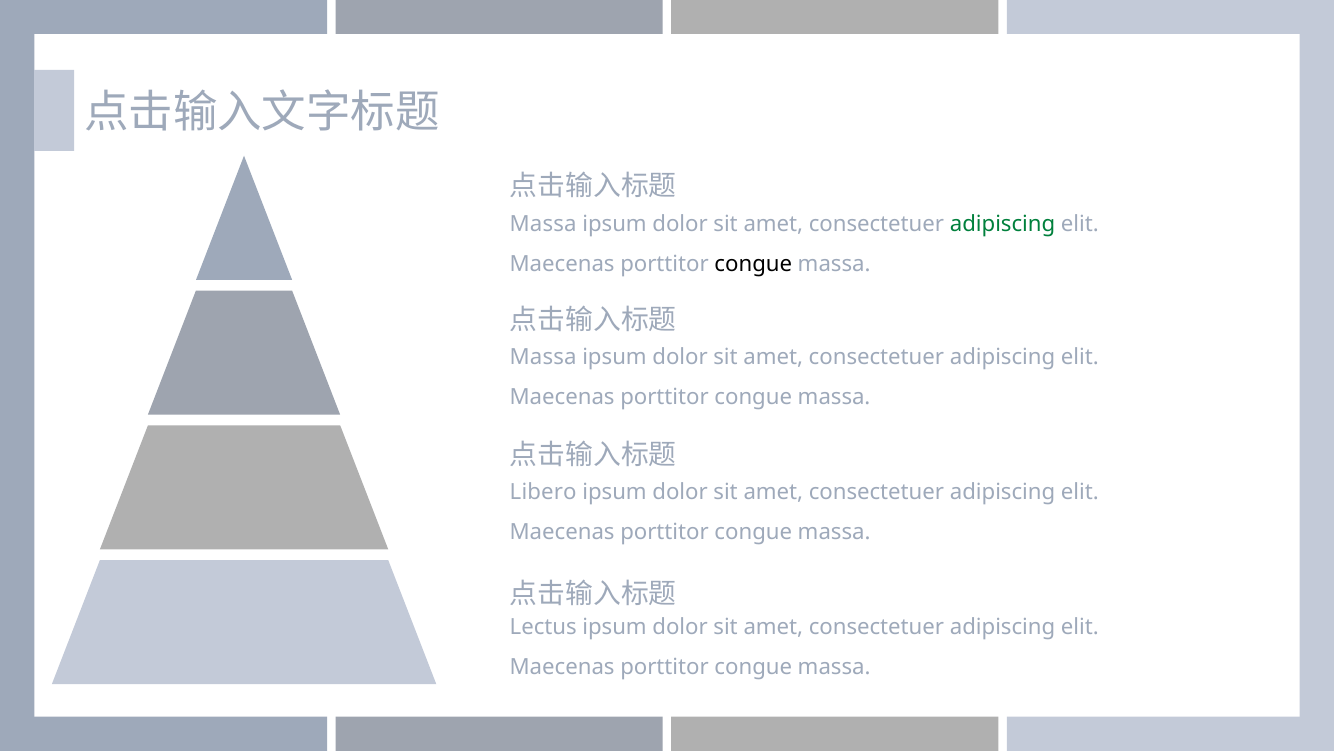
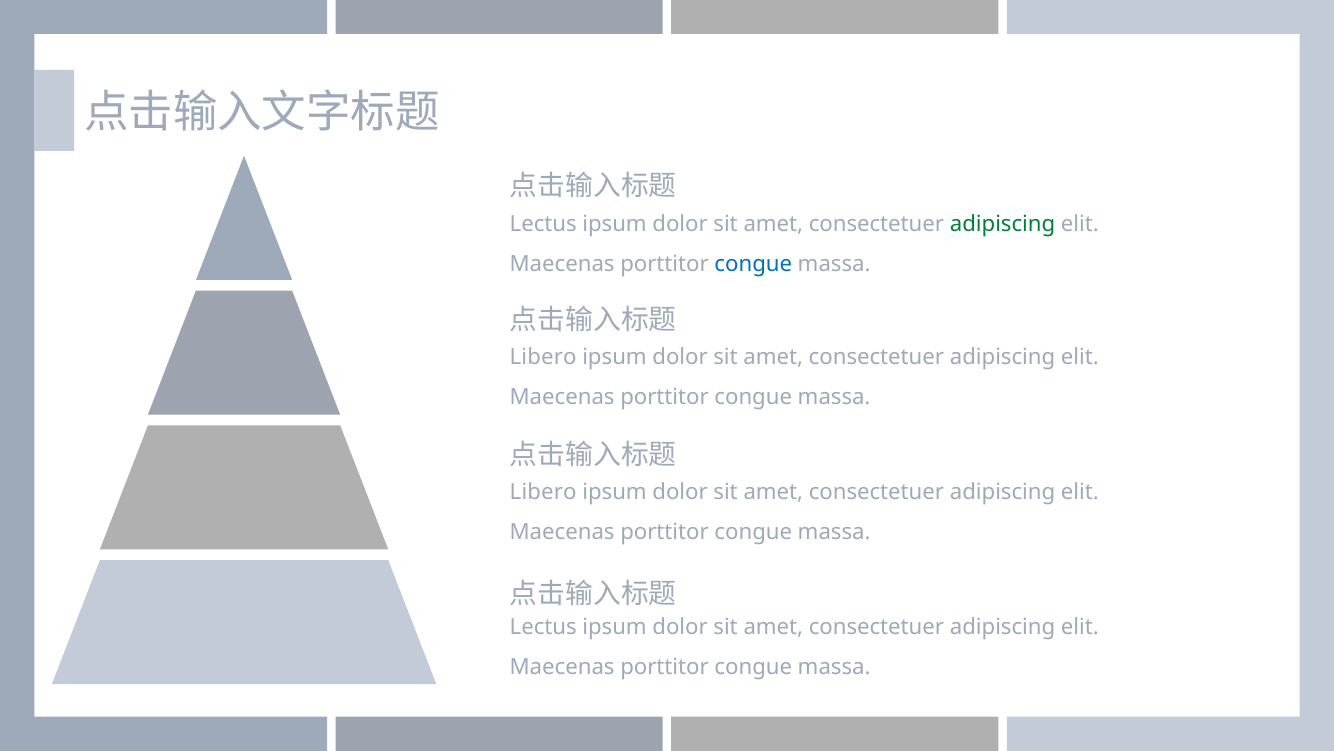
Massa at (543, 224): Massa -> Lectus
congue at (753, 264) colour: black -> blue
Massa at (543, 357): Massa -> Libero
